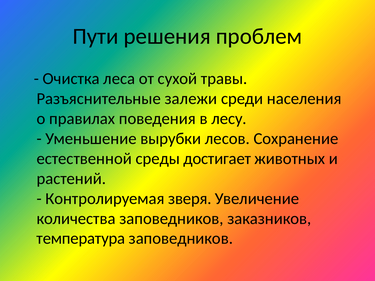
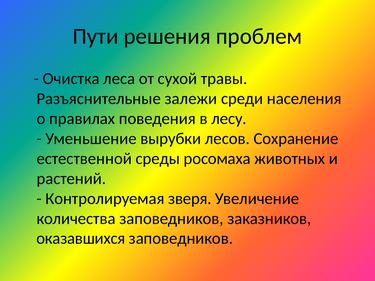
достигает: достигает -> росомаха
температура: температура -> оказавшихся
